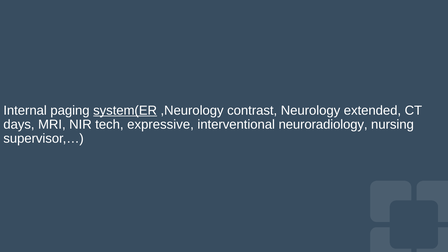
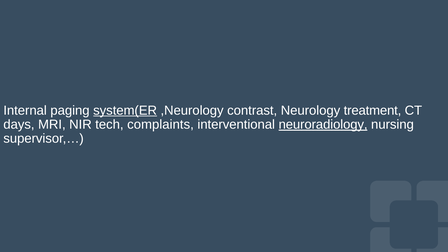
extended: extended -> treatment
expressive: expressive -> complaints
neuroradiology underline: none -> present
